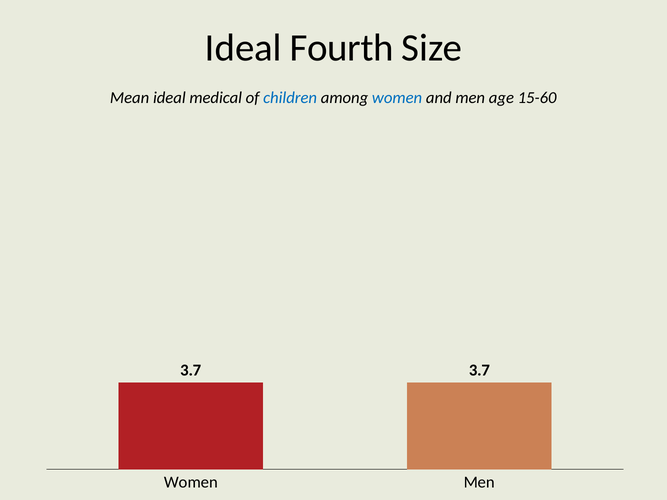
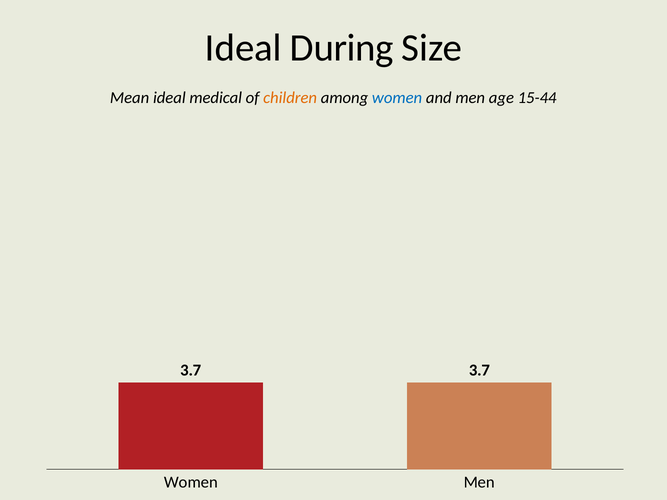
Fourth: Fourth -> During
children colour: blue -> orange
15-60: 15-60 -> 15-44
